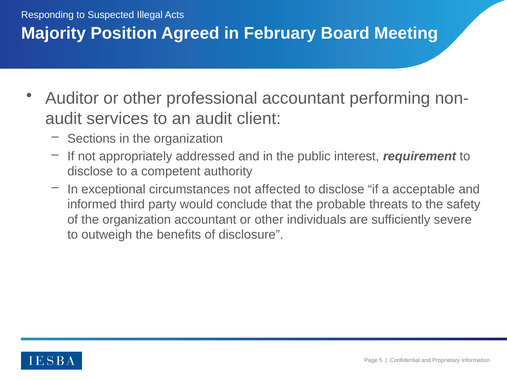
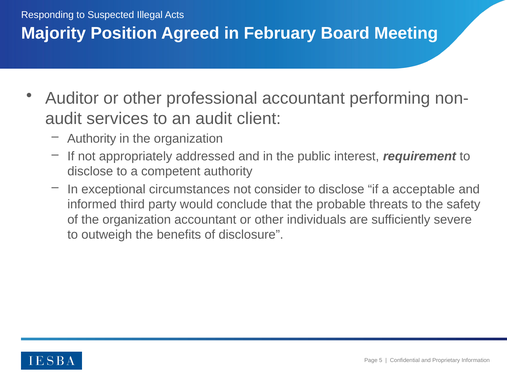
Sections at (92, 139): Sections -> Authority
affected: affected -> consider
